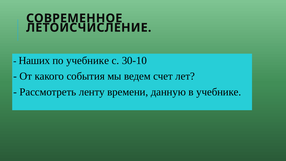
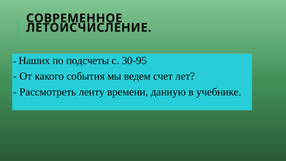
по учебнике: учебнике -> подсчеты
30-10: 30-10 -> 30-95
